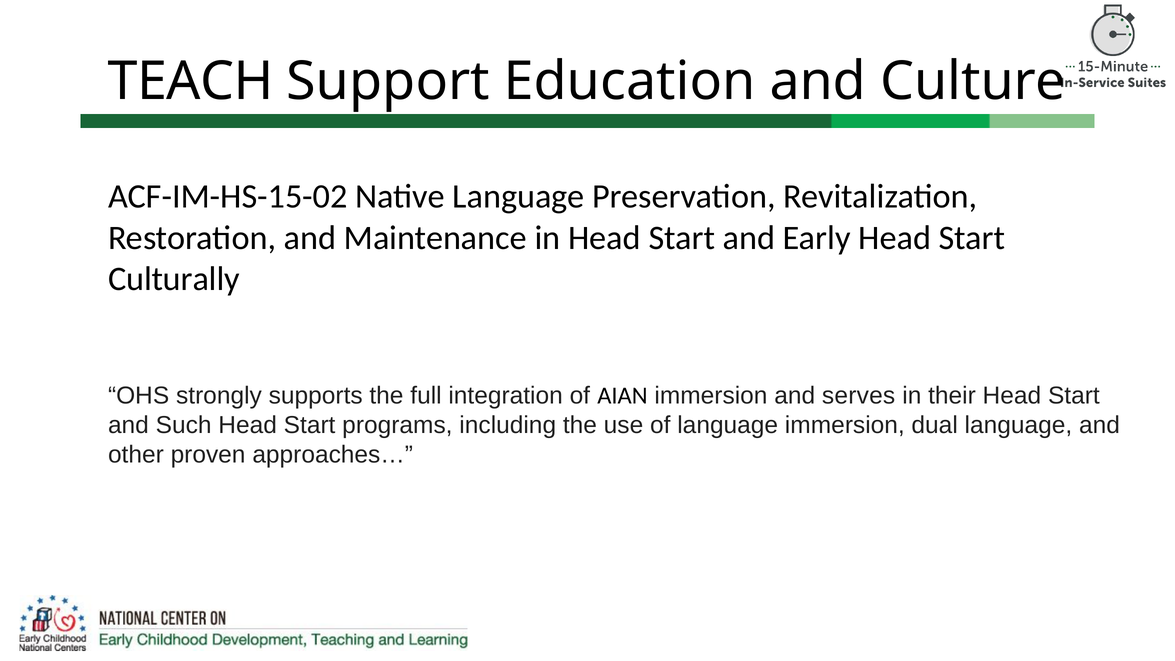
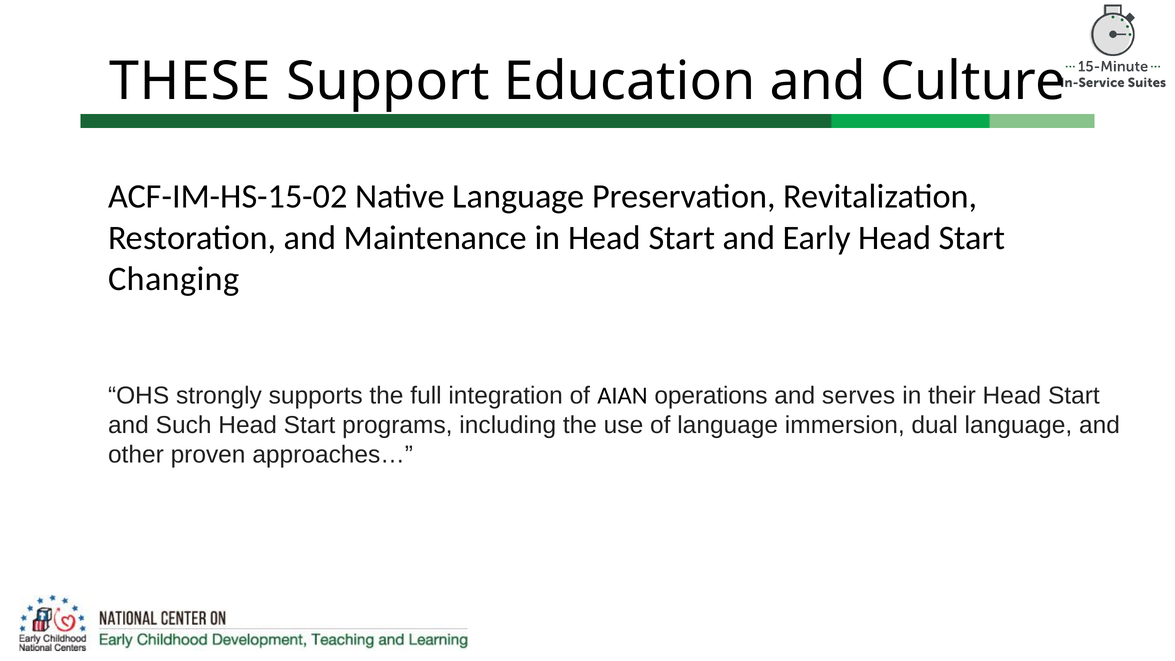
TEACH: TEACH -> THESE
Culturally: Culturally -> Changing
AIAN immersion: immersion -> operations
